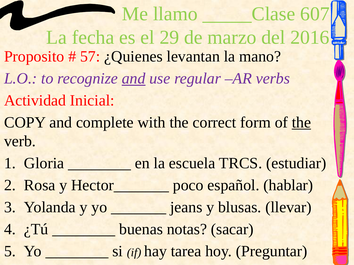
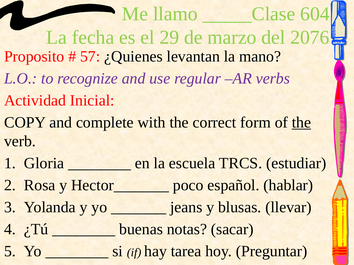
607: 607 -> 604
2016: 2016 -> 2076
and at (134, 79) underline: present -> none
